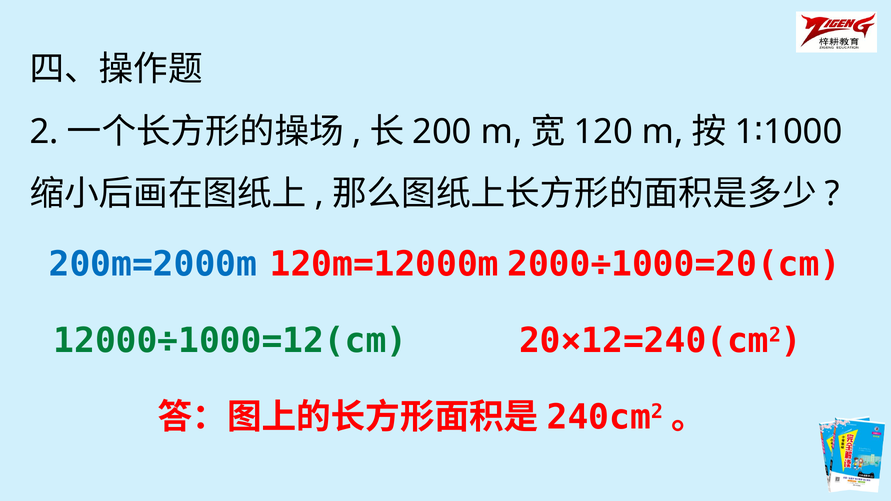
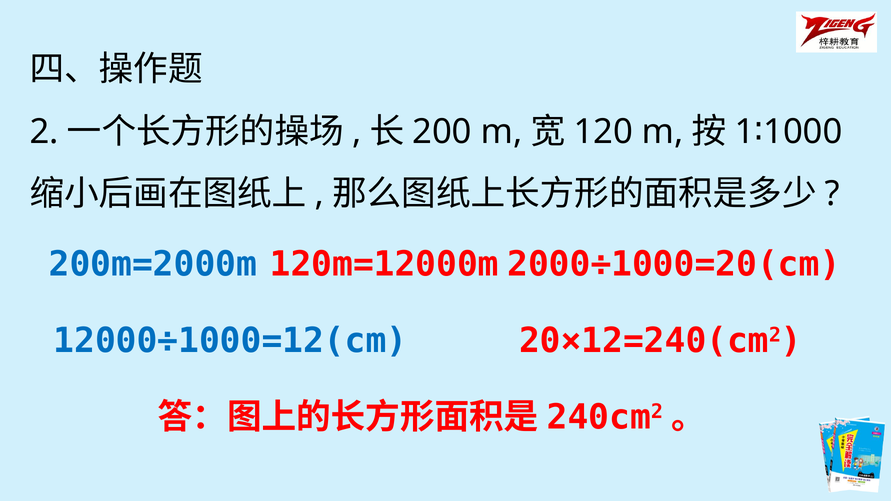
12000÷1000=12(cm colour: green -> blue
